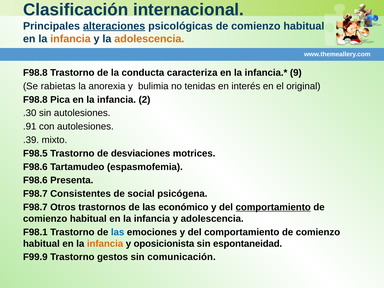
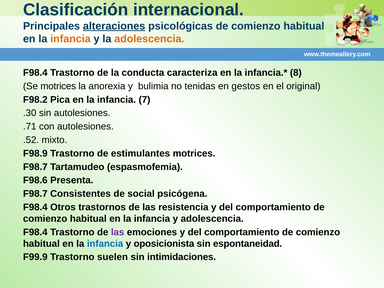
F98.8 at (35, 73): F98.8 -> F98.4
9: 9 -> 8
Se rabietas: rabietas -> motrices
interés: interés -> gestos
F98.8 at (35, 100): F98.8 -> F98.2
2: 2 -> 7
.91: .91 -> .71
.39: .39 -> .52
F98.5: F98.5 -> F98.9
desviaciones: desviaciones -> estimulantes
F98.6 at (35, 167): F98.6 -> F98.7
F98.7 at (35, 207): F98.7 -> F98.4
económico: económico -> resistencia
comportamiento at (273, 207) underline: present -> none
F98.1 at (35, 232): F98.1 -> F98.4
las at (118, 232) colour: blue -> purple
infancia at (105, 244) colour: orange -> blue
gestos: gestos -> suelen
comunicación: comunicación -> intimidaciones
